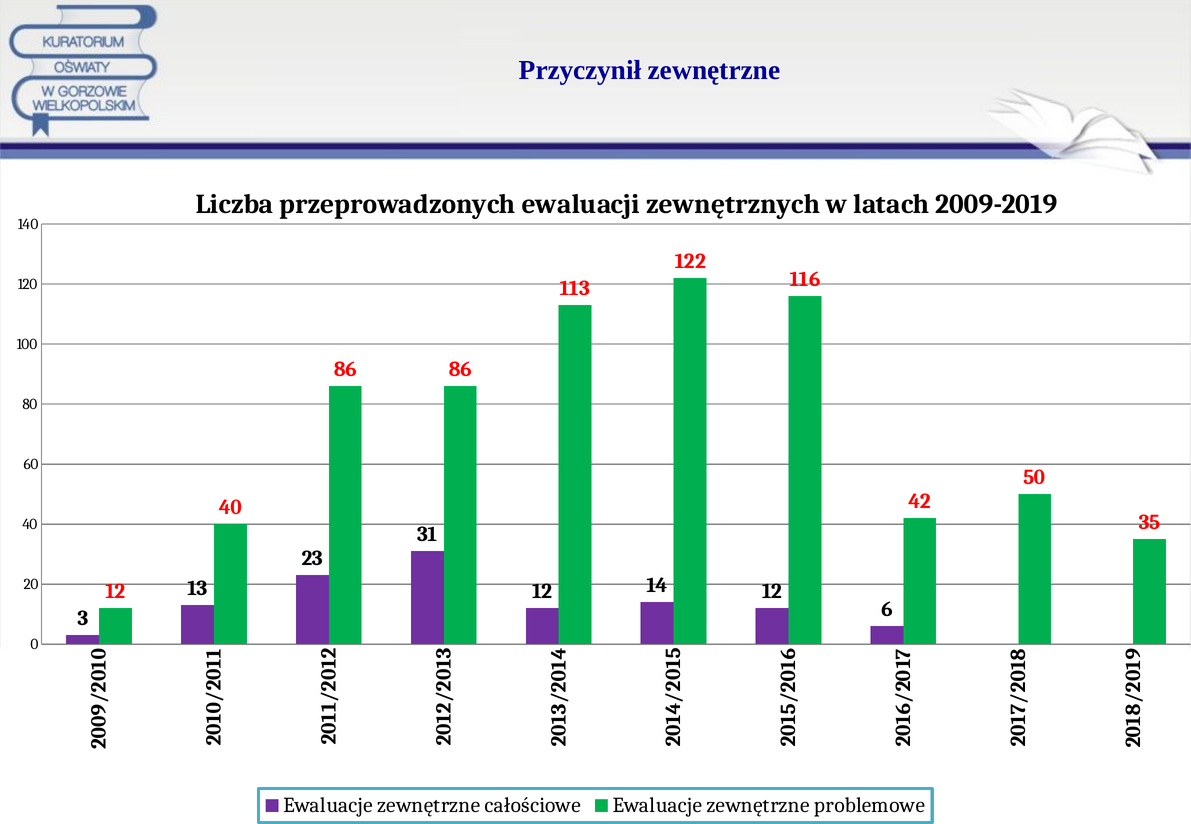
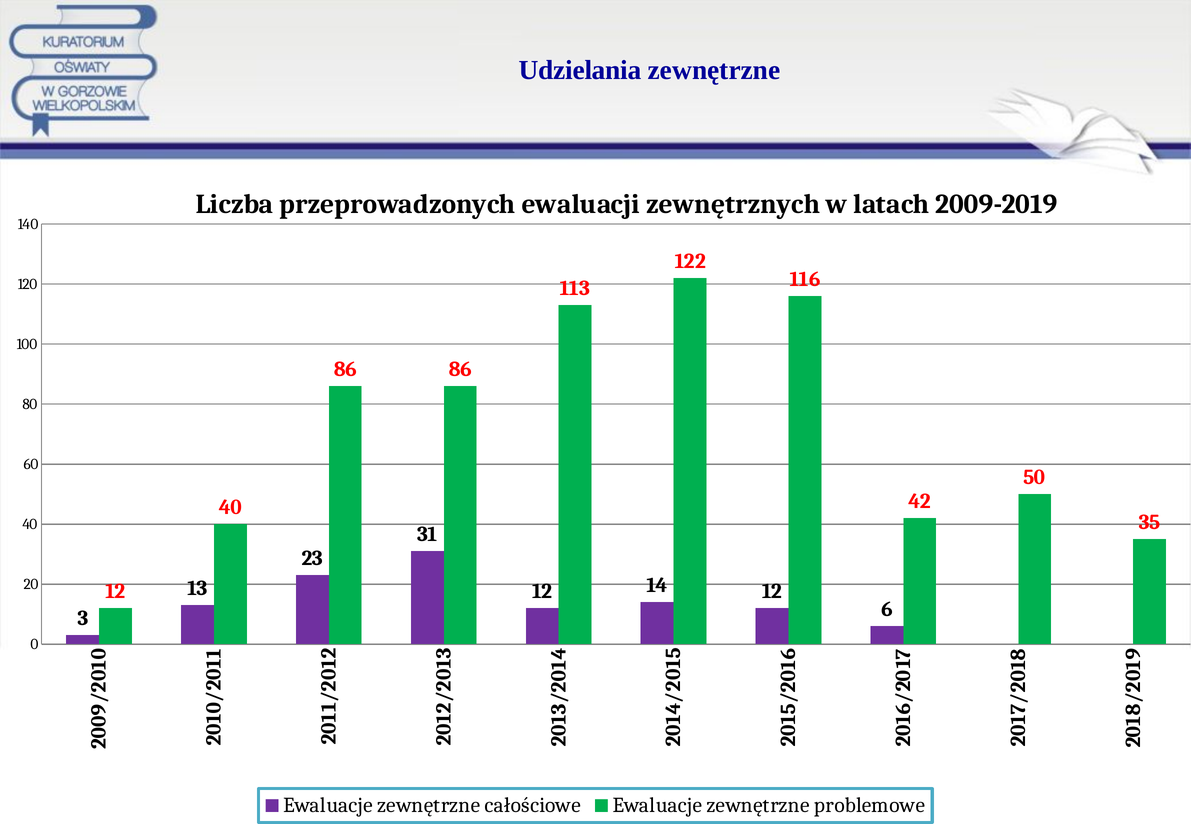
Przyczynił: Przyczynił -> Udzielania
